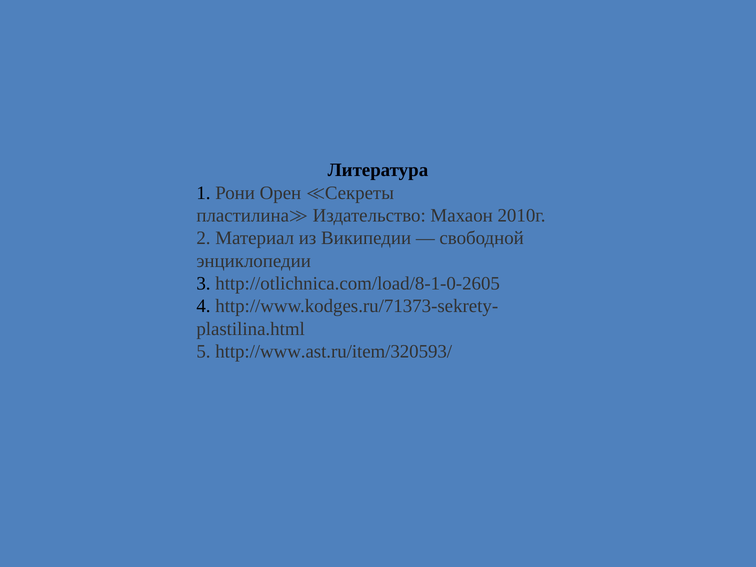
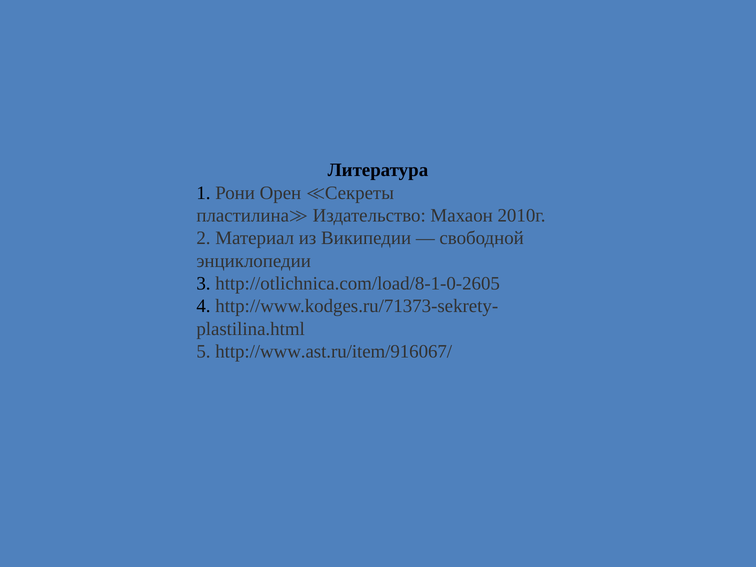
http://www.ast.ru/item/320593/: http://www.ast.ru/item/320593/ -> http://www.ast.ru/item/916067/
